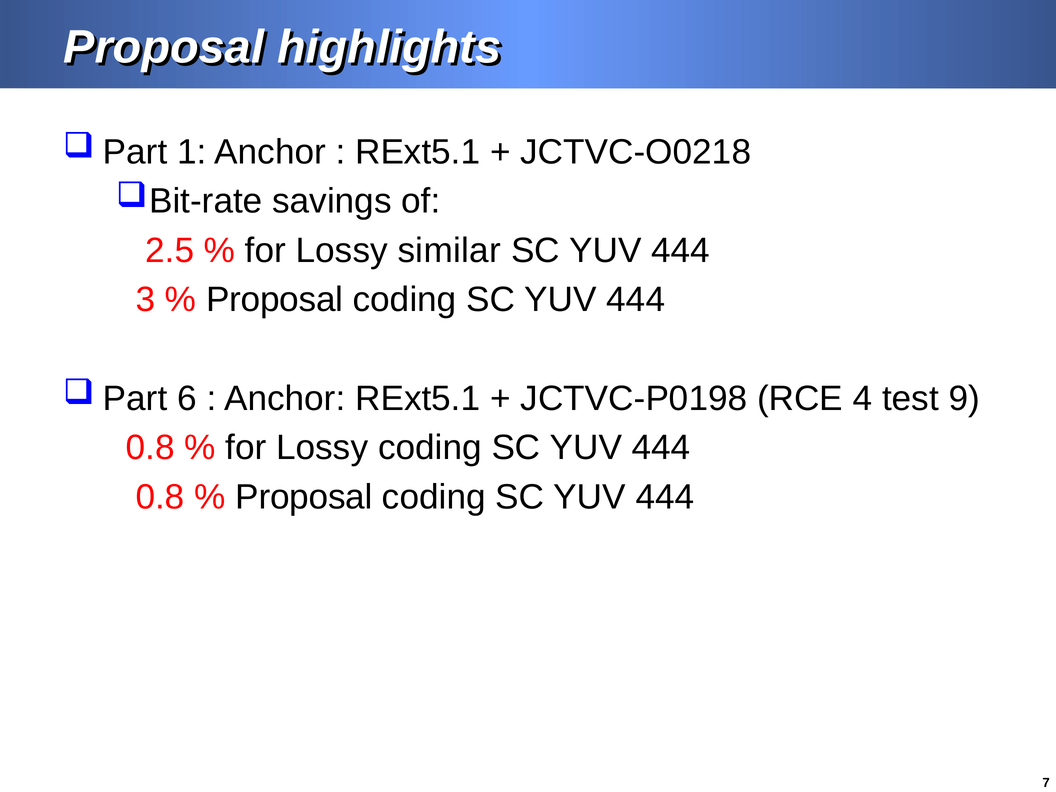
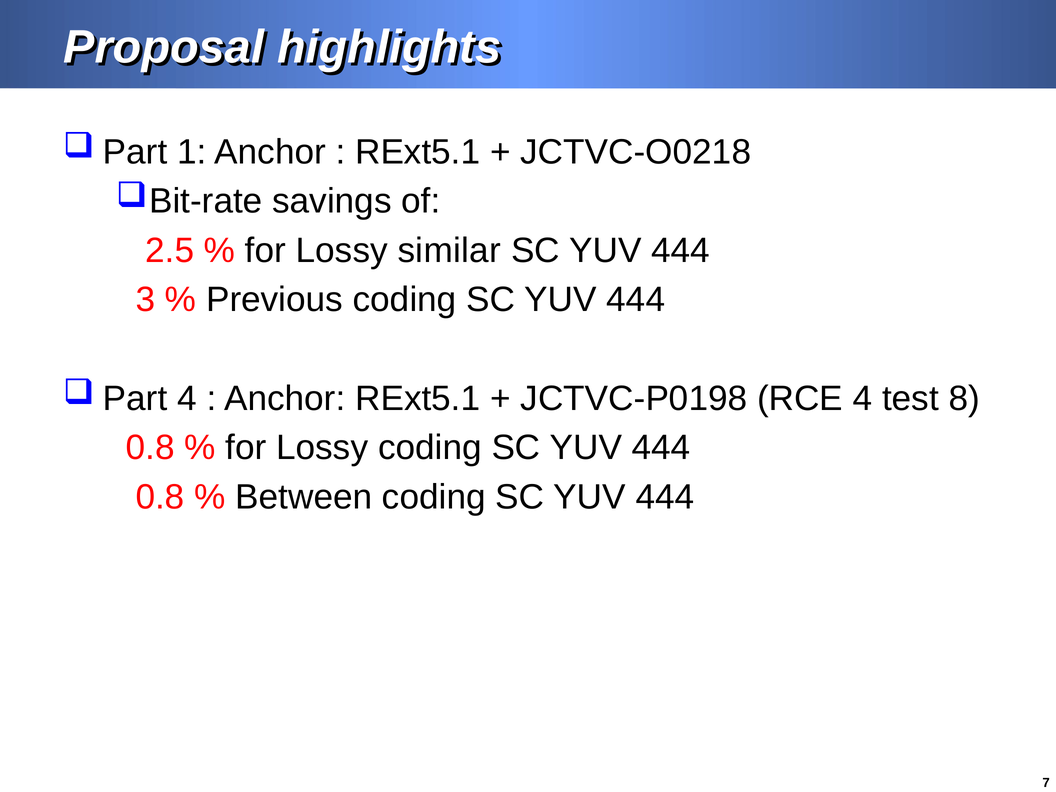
Proposal at (275, 300): Proposal -> Previous
6 at (187, 398): 6 -> 4
9: 9 -> 8
Proposal at (304, 497): Proposal -> Between
